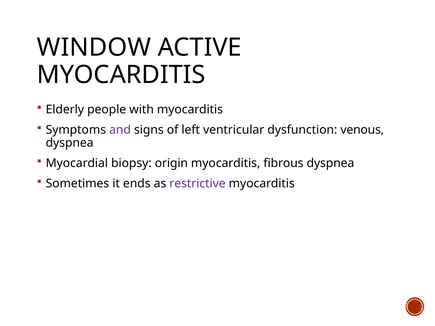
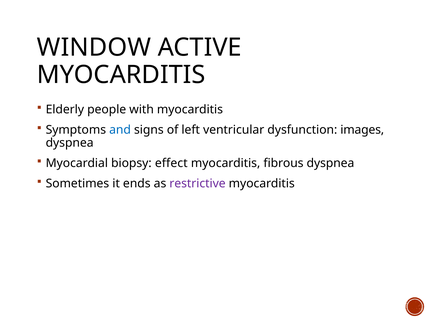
and colour: purple -> blue
venous: venous -> images
origin: origin -> effect
